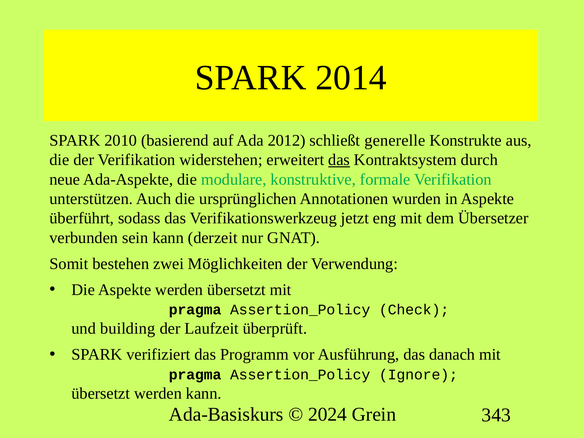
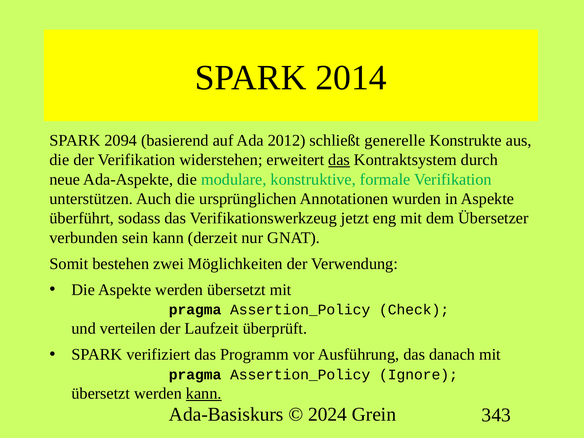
2010: 2010 -> 2094
building: building -> verteilen
kann at (204, 394) underline: none -> present
